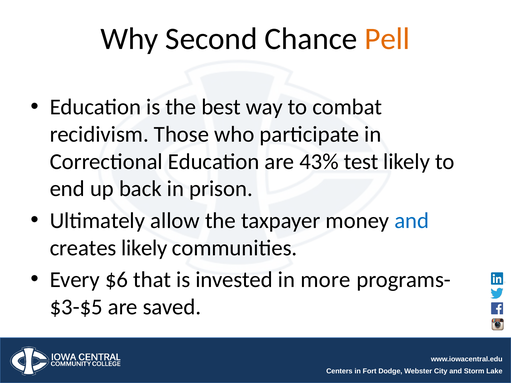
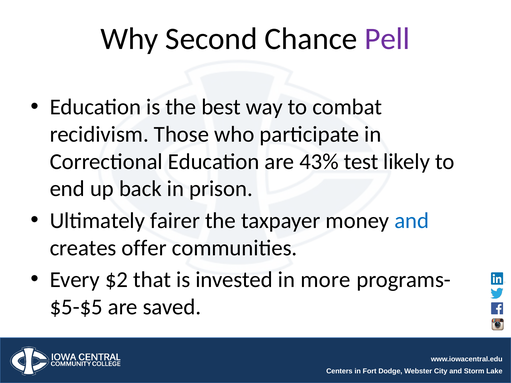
Pell colour: orange -> purple
allow: allow -> fairer
creates likely: likely -> offer
$6: $6 -> $2
$3-$5: $3-$5 -> $5-$5
